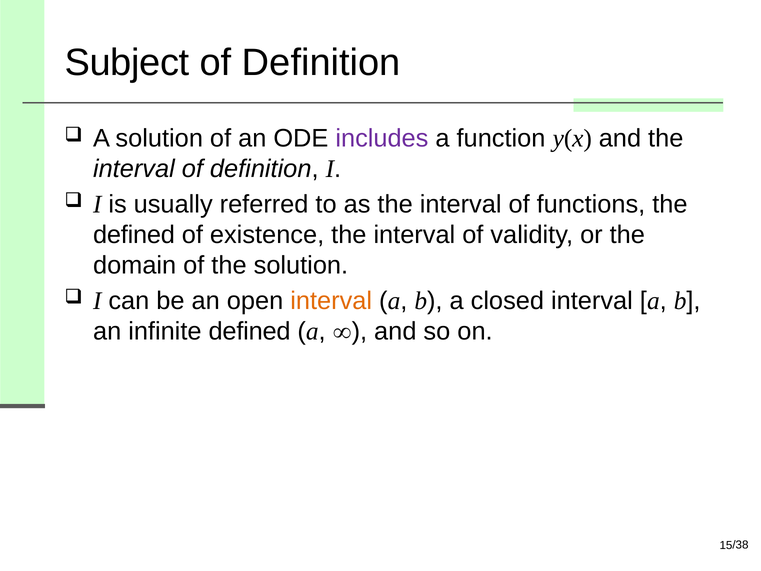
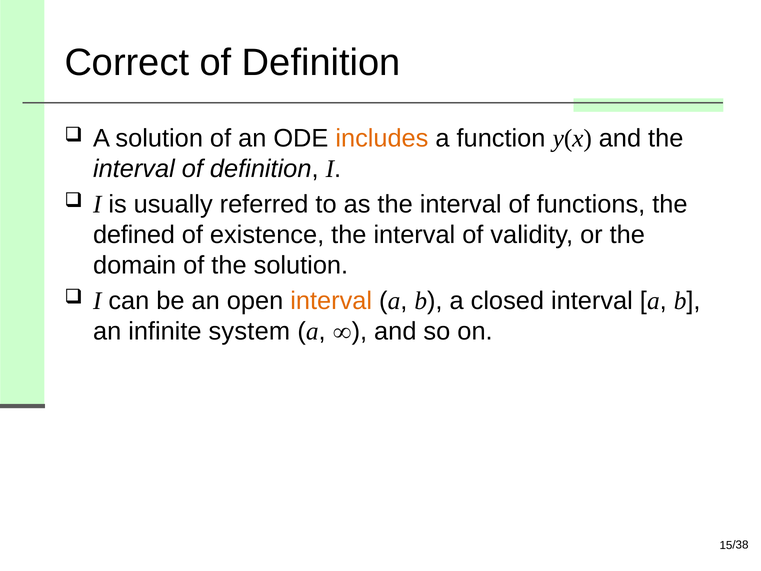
Subject: Subject -> Correct
includes colour: purple -> orange
infinite defined: defined -> system
